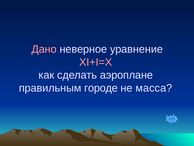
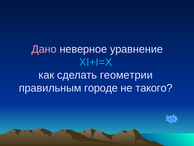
XI+I=X colour: pink -> light blue
аэроплане: аэроплане -> геометрии
масса: масса -> такого
